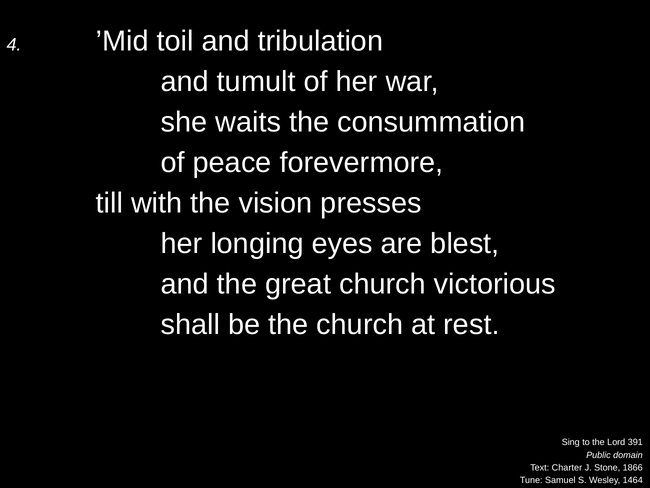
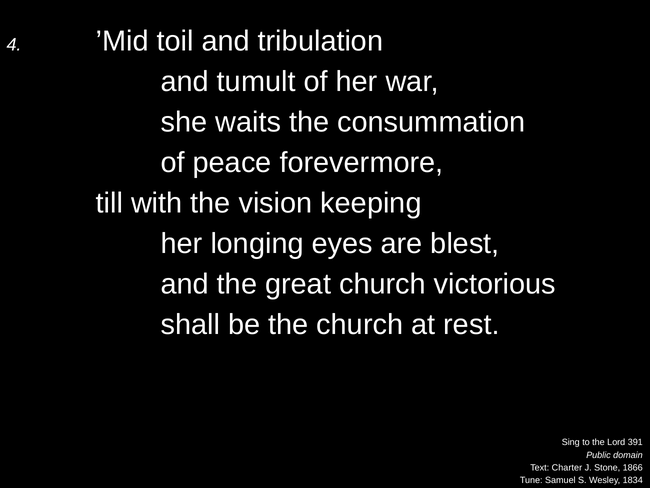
presses: presses -> keeping
1464: 1464 -> 1834
